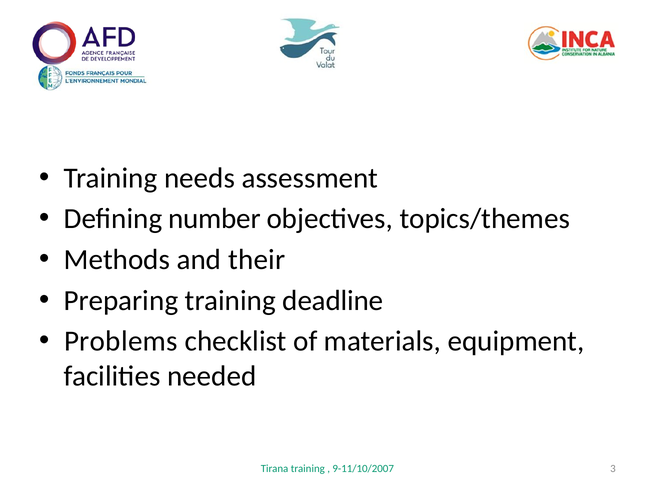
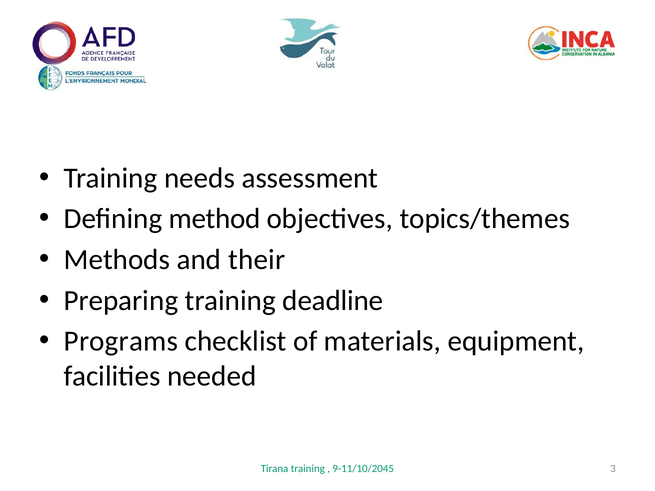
number: number -> method
Problems: Problems -> Programs
9-11/10/2007: 9-11/10/2007 -> 9-11/10/2045
